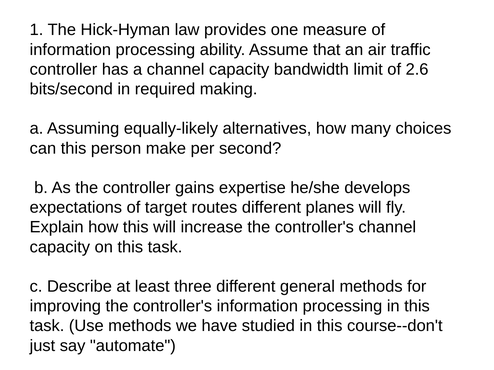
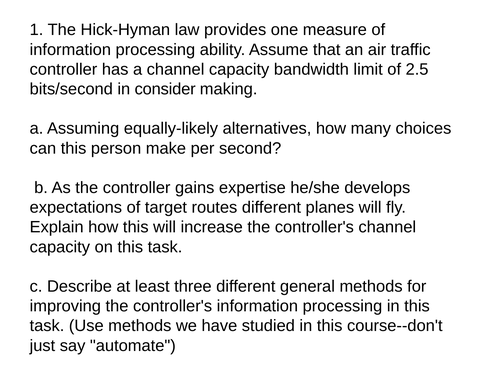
2.6: 2.6 -> 2.5
required: required -> consider
